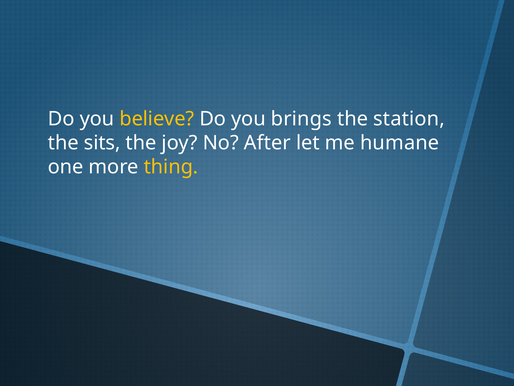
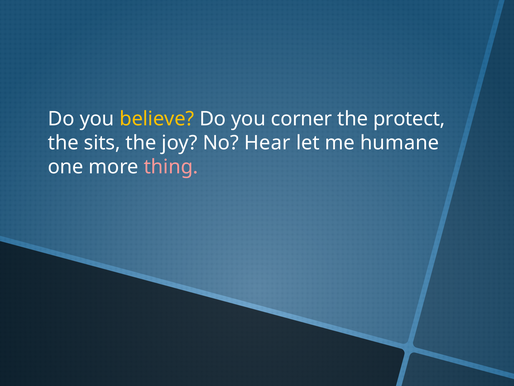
brings: brings -> corner
station: station -> protect
After: After -> Hear
thing colour: yellow -> pink
